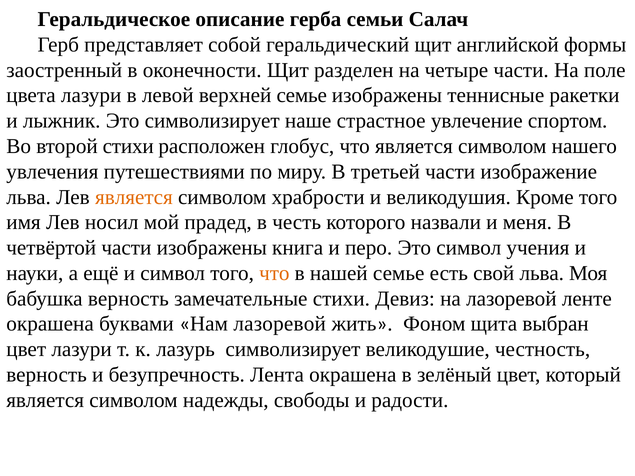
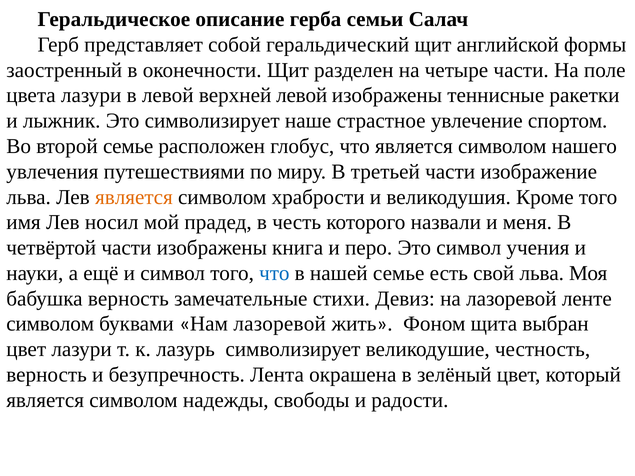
верхней семье: семье -> левой
второй стихи: стихи -> семье
что at (274, 273) colour: orange -> blue
окрашена at (50, 324): окрашена -> символом
